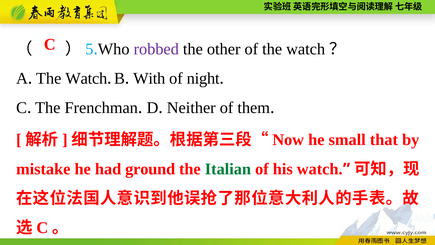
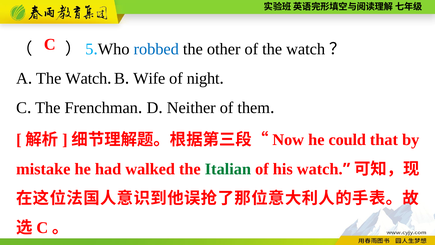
robbed colour: purple -> blue
With: With -> Wife
small: small -> could
ground: ground -> walked
